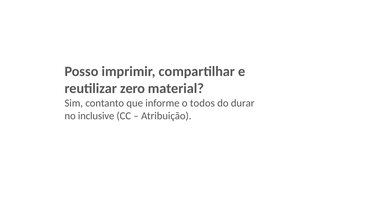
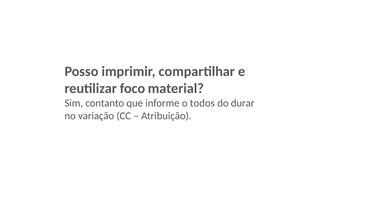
zero: zero -> foco
inclusive: inclusive -> variação
